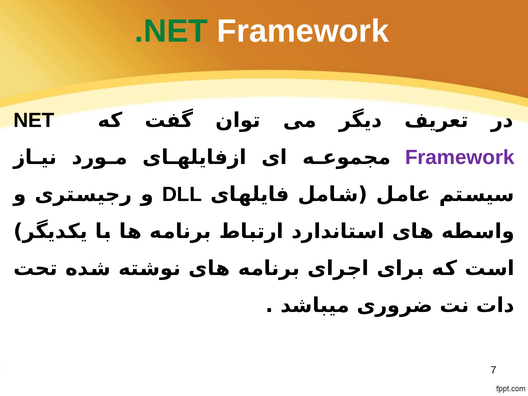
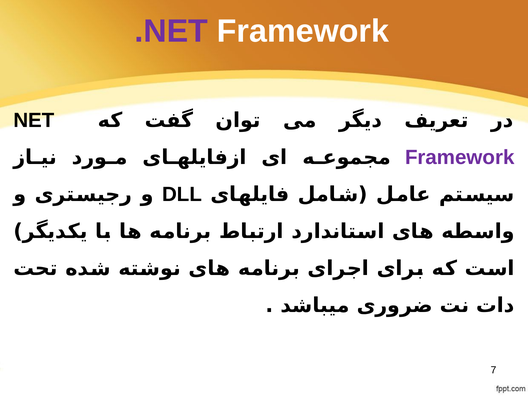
.NET colour: green -> purple
